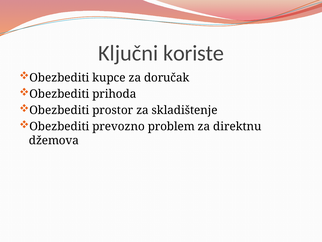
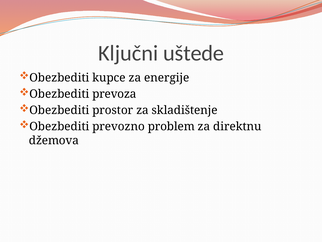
koriste: koriste -> uštede
doručak: doručak -> energije
prihoda: prihoda -> prevoza
